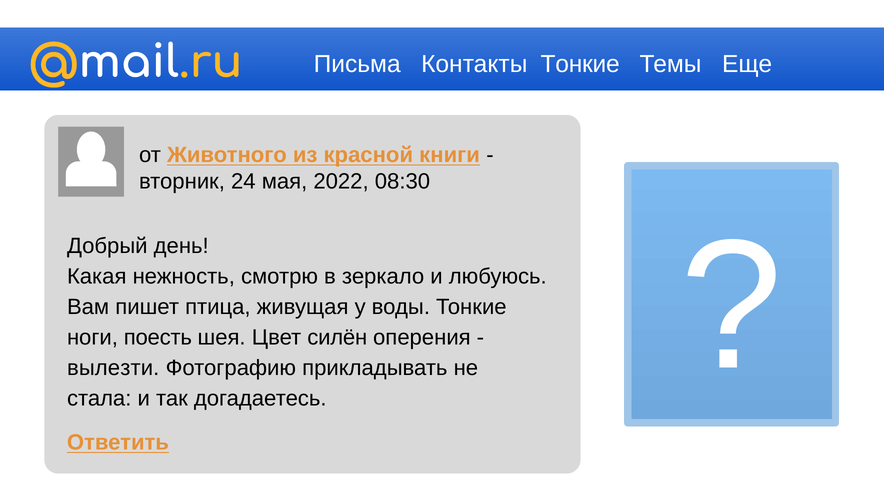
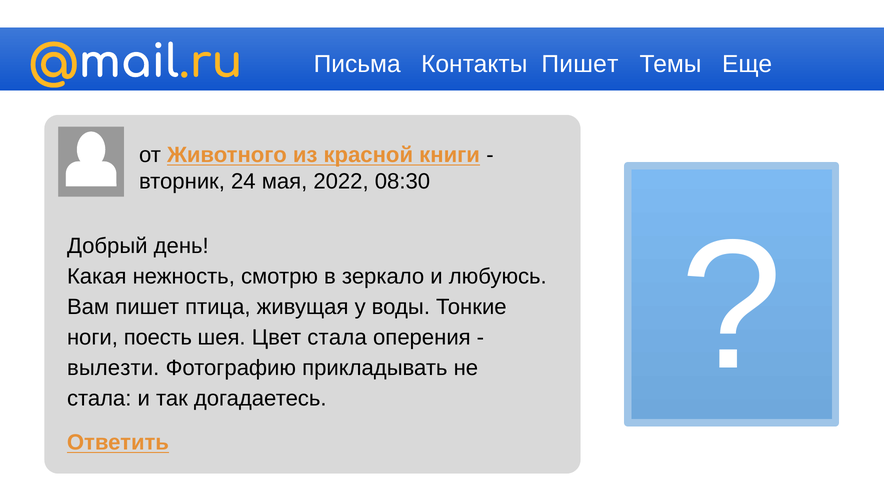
Контакты Тонкие: Тонкие -> Пишет
Цвет силён: силён -> стала
